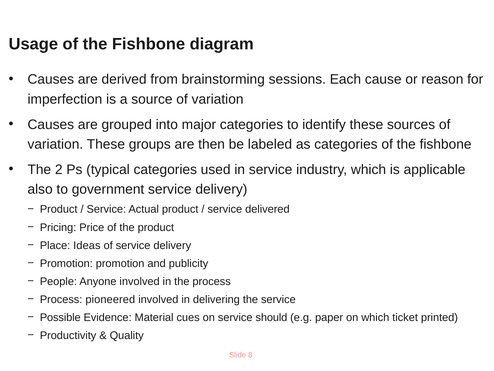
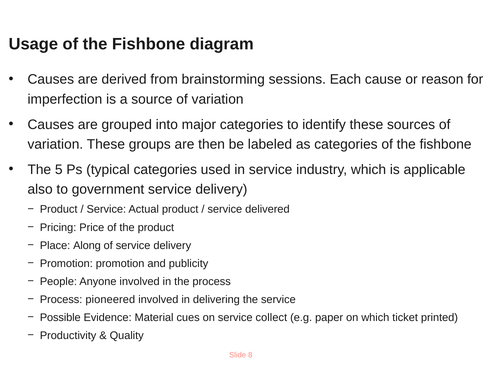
2: 2 -> 5
Ideas: Ideas -> Along
should: should -> collect
